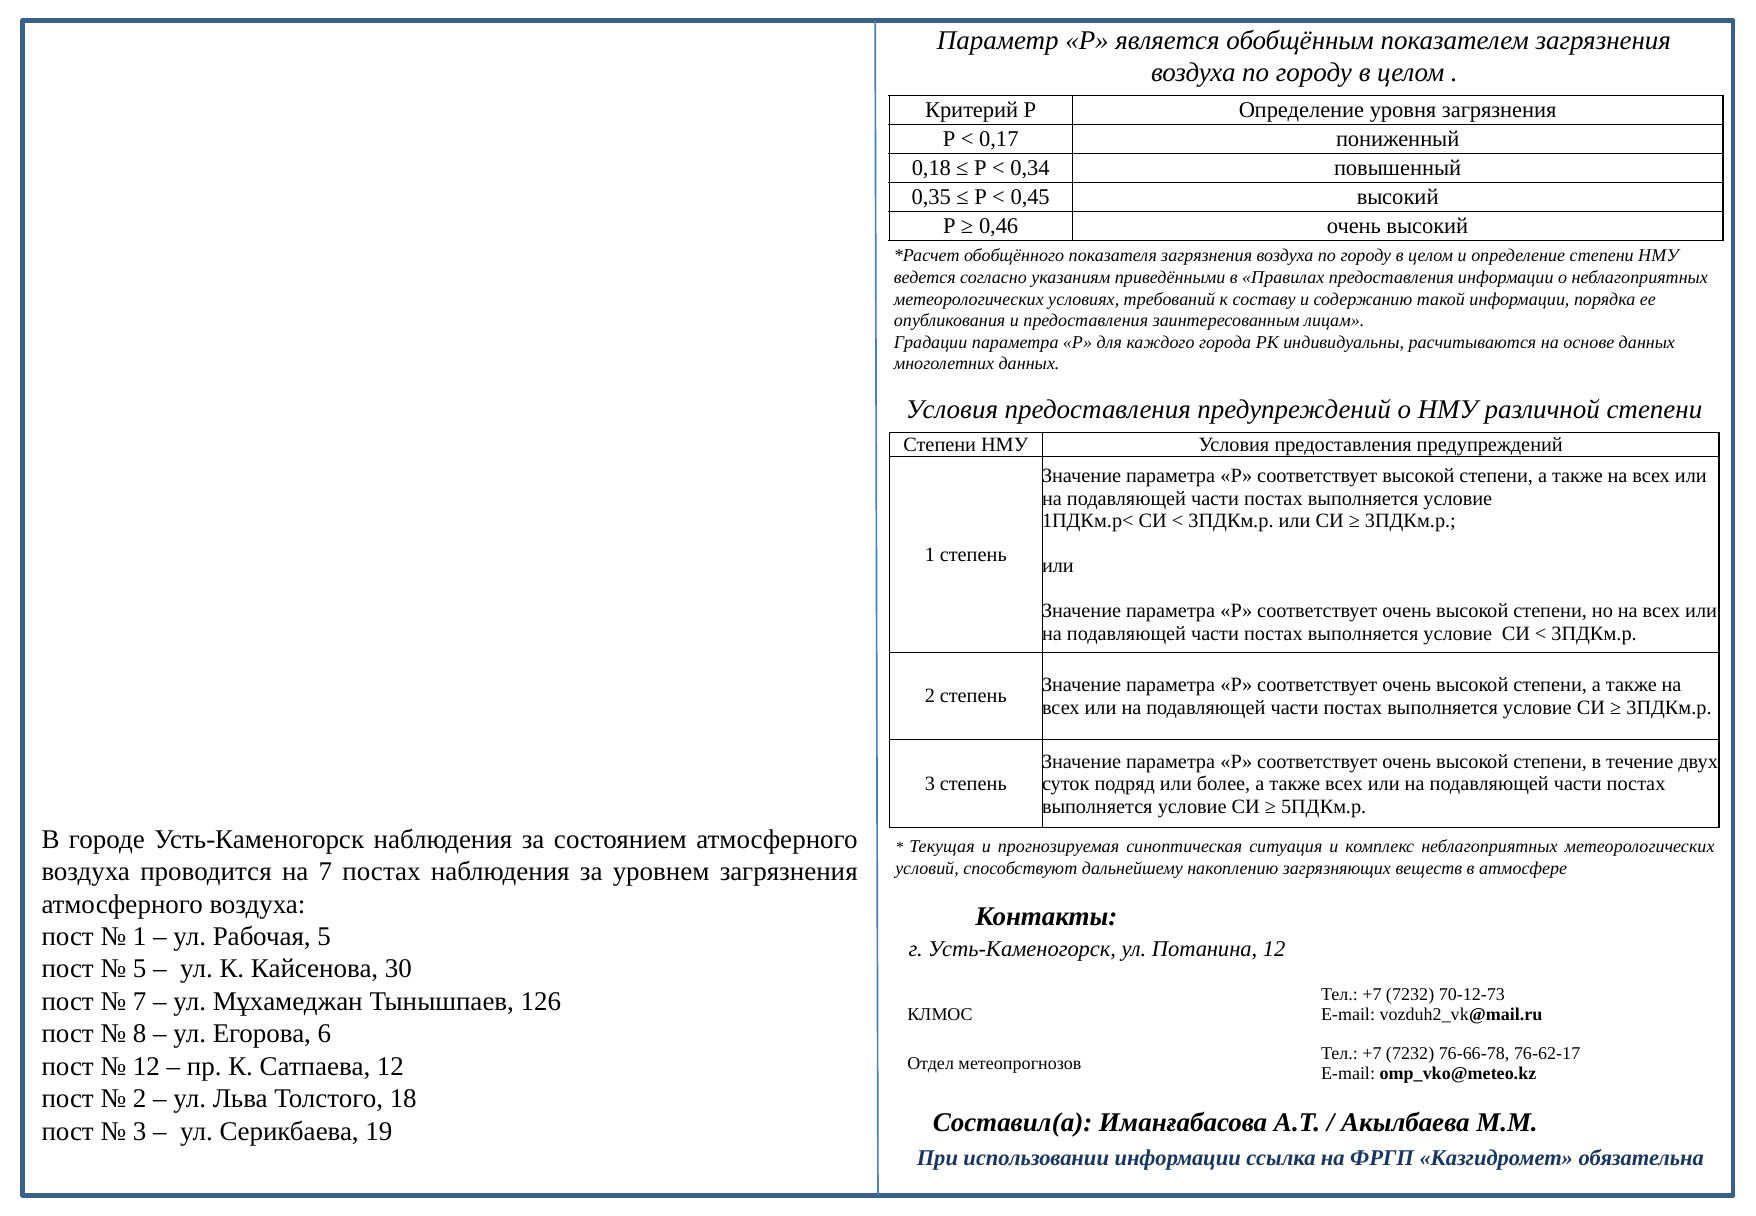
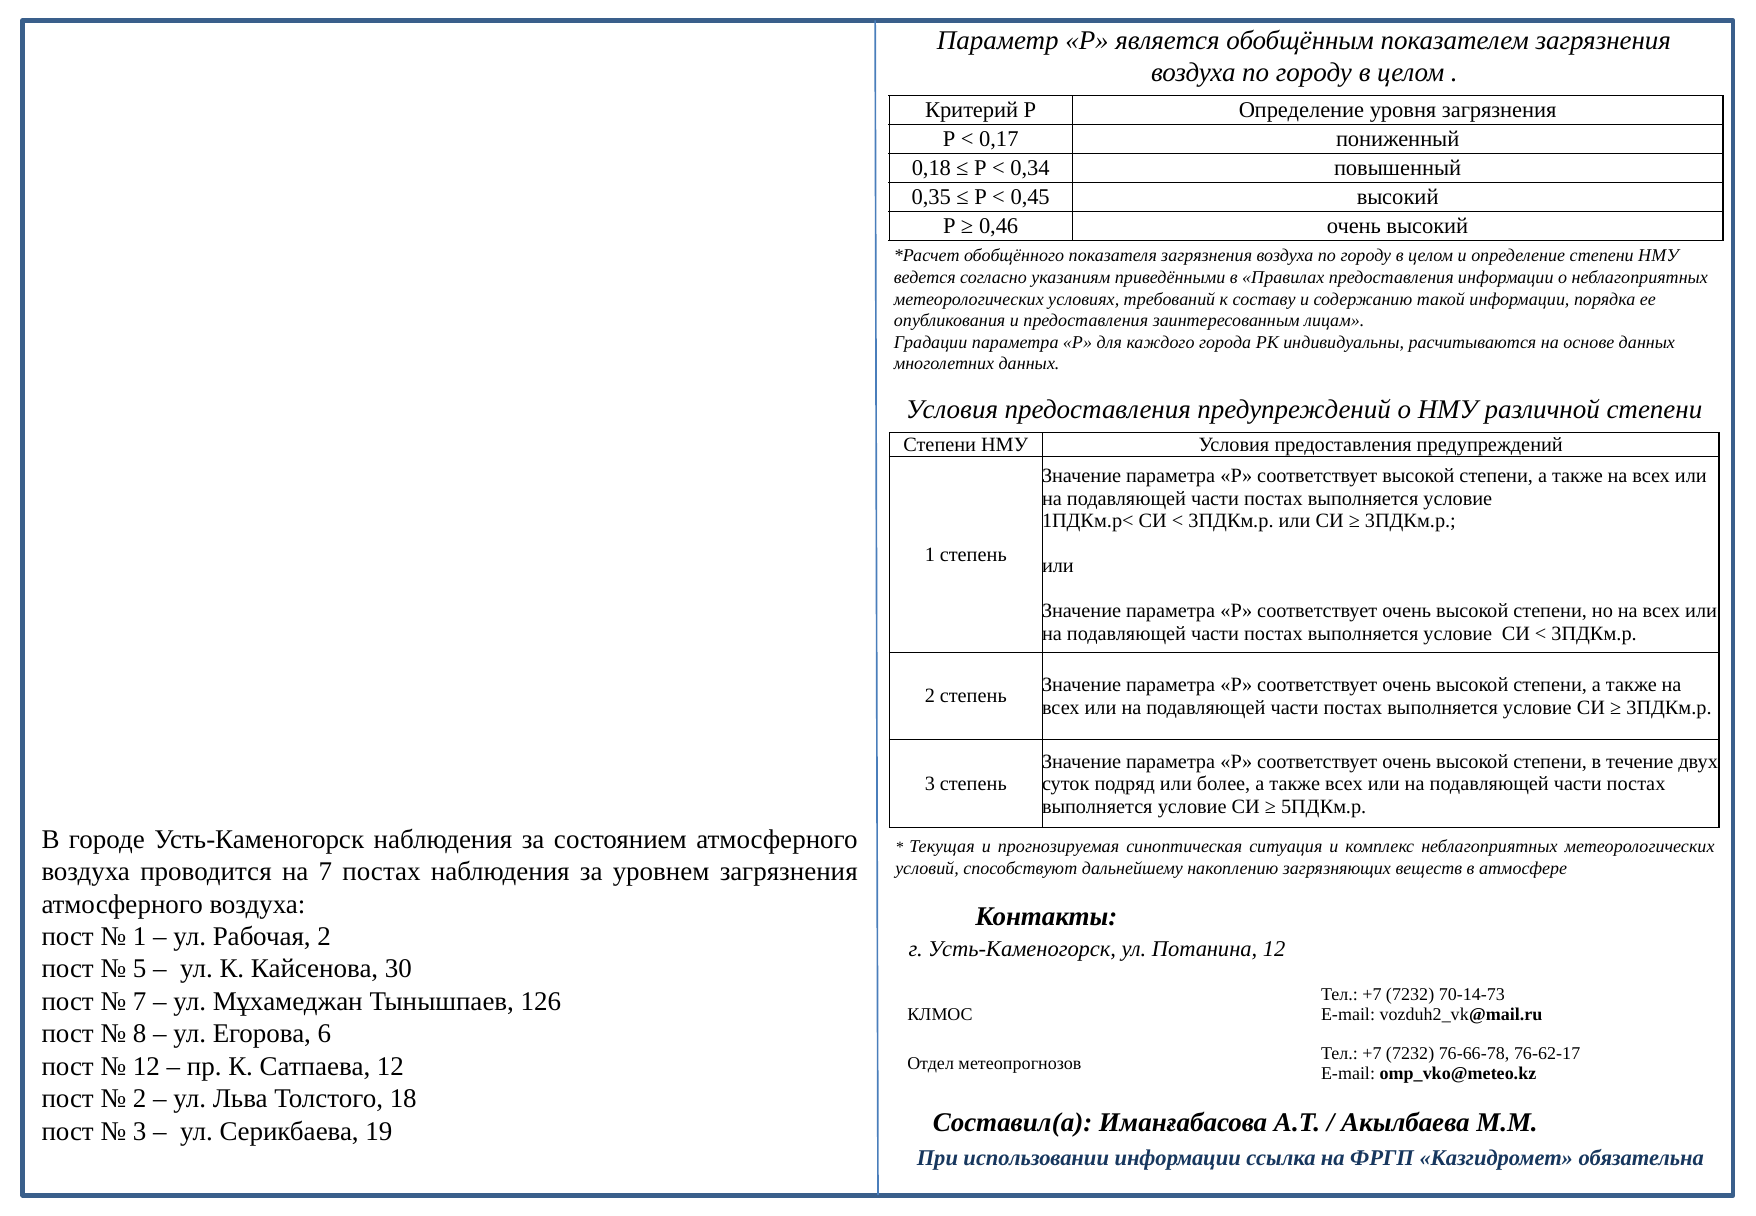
Рабочая 5: 5 -> 2
70-12-73: 70-12-73 -> 70-14-73
